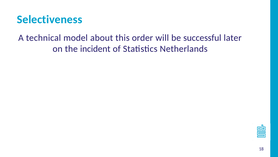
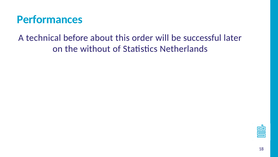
Selectiveness: Selectiveness -> Performances
model: model -> before
incident: incident -> without
